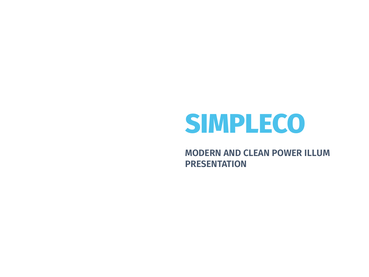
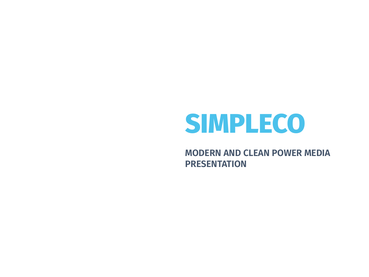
ILLUM: ILLUM -> MEDIA
